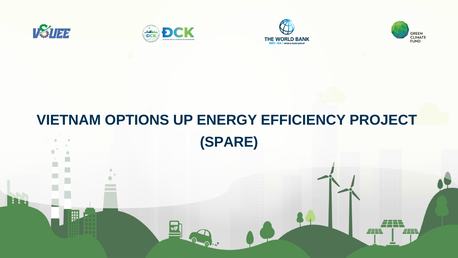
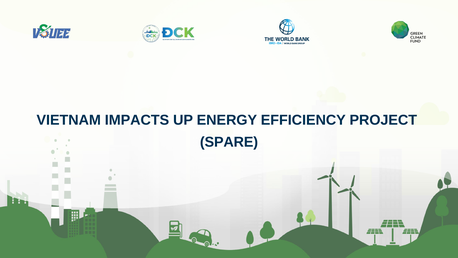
OPTIONS: OPTIONS -> IMPACTS
